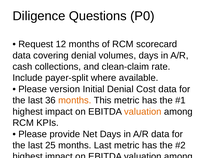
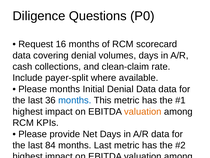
12: 12 -> 16
Please version: version -> months
Denial Cost: Cost -> Data
months at (75, 100) colour: orange -> blue
25: 25 -> 84
